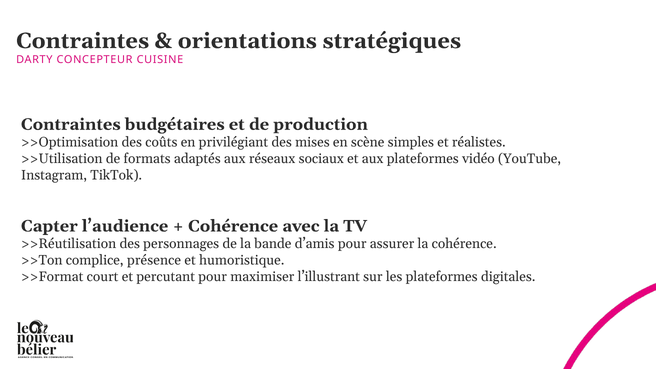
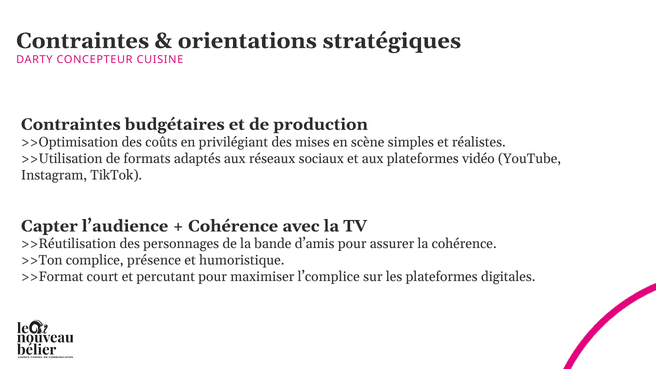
l’illustrant: l’illustrant -> l’complice
